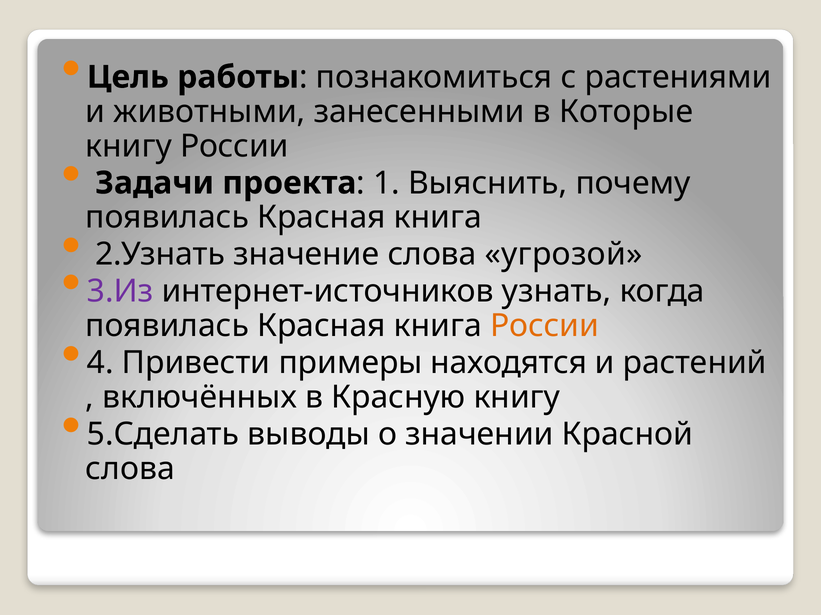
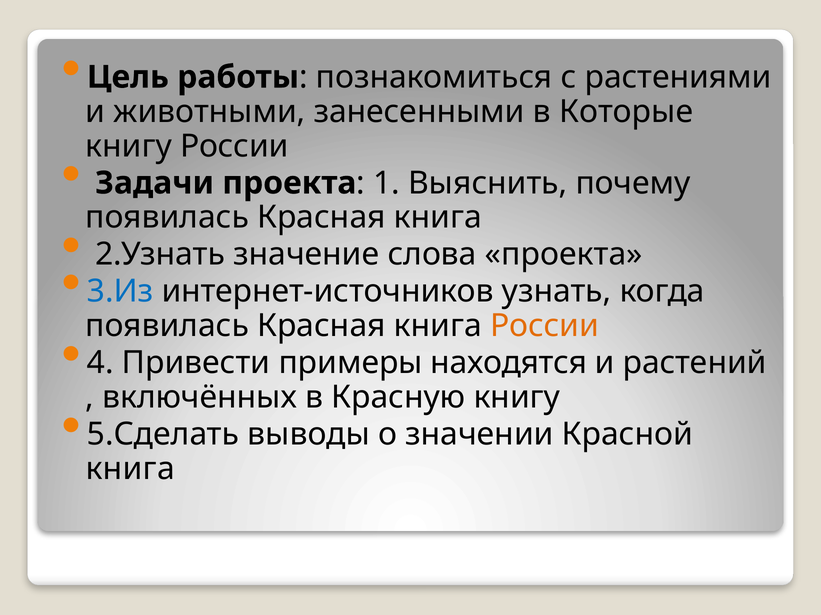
слова угрозой: угрозой -> проекта
3.Из colour: purple -> blue
слова at (130, 469): слова -> книга
